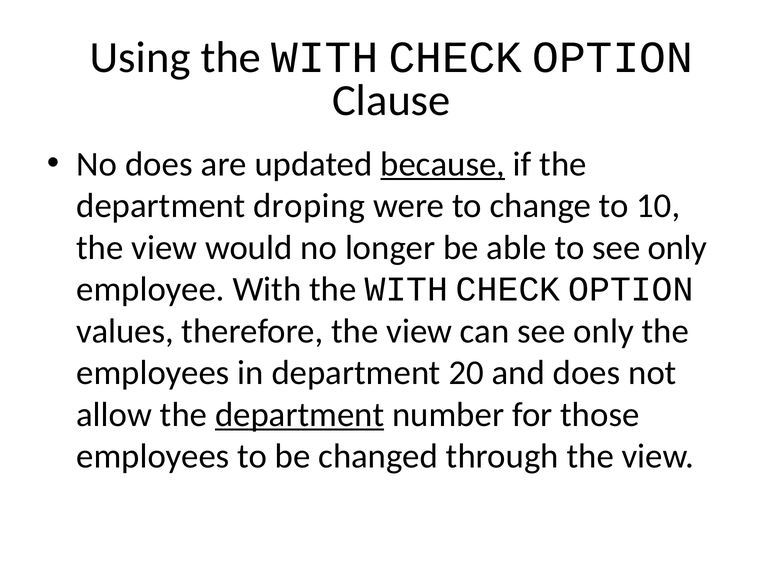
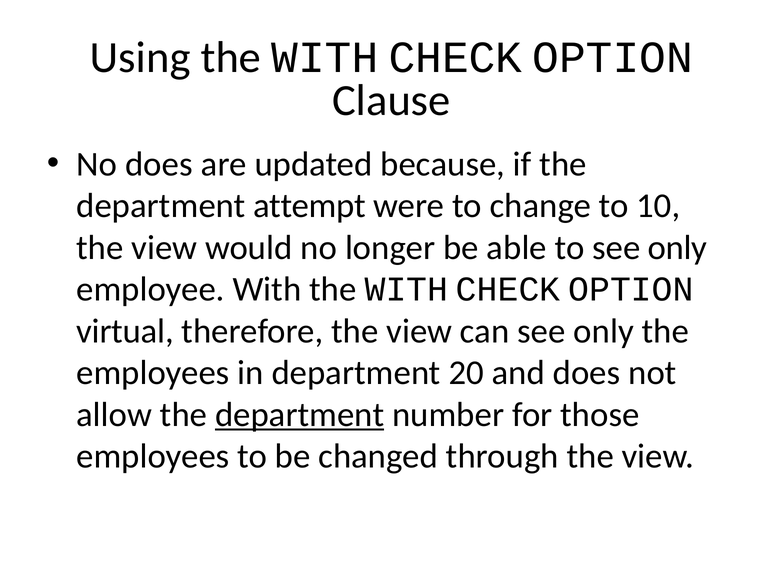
because underline: present -> none
droping: droping -> attempt
values: values -> virtual
